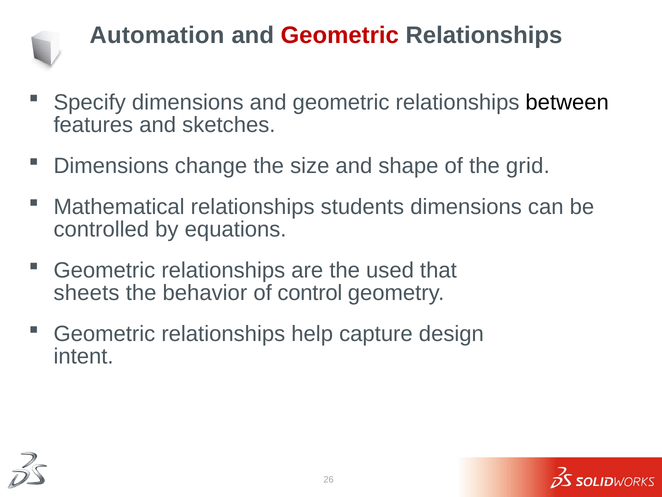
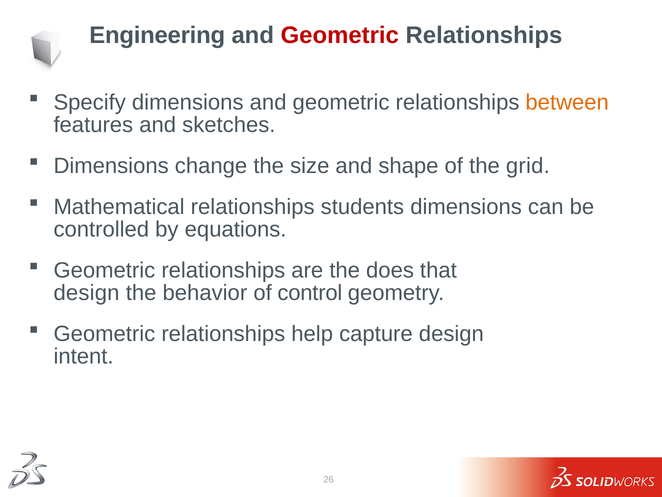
Automation: Automation -> Engineering
between colour: black -> orange
used: used -> does
sheets at (87, 293): sheets -> design
